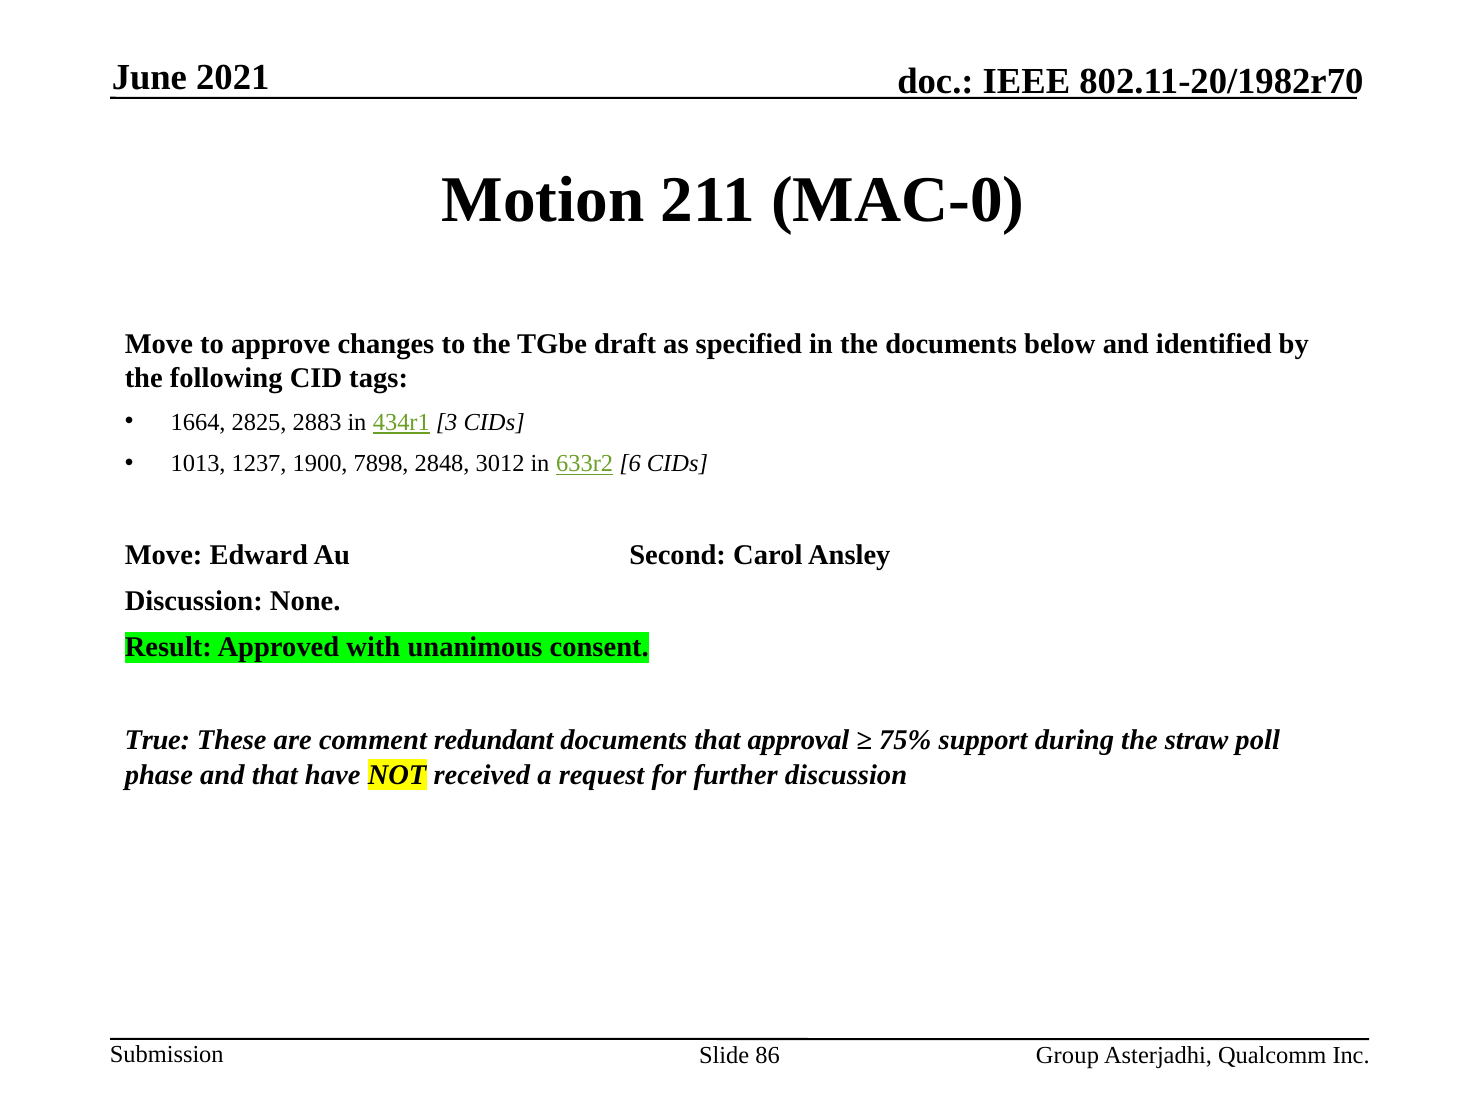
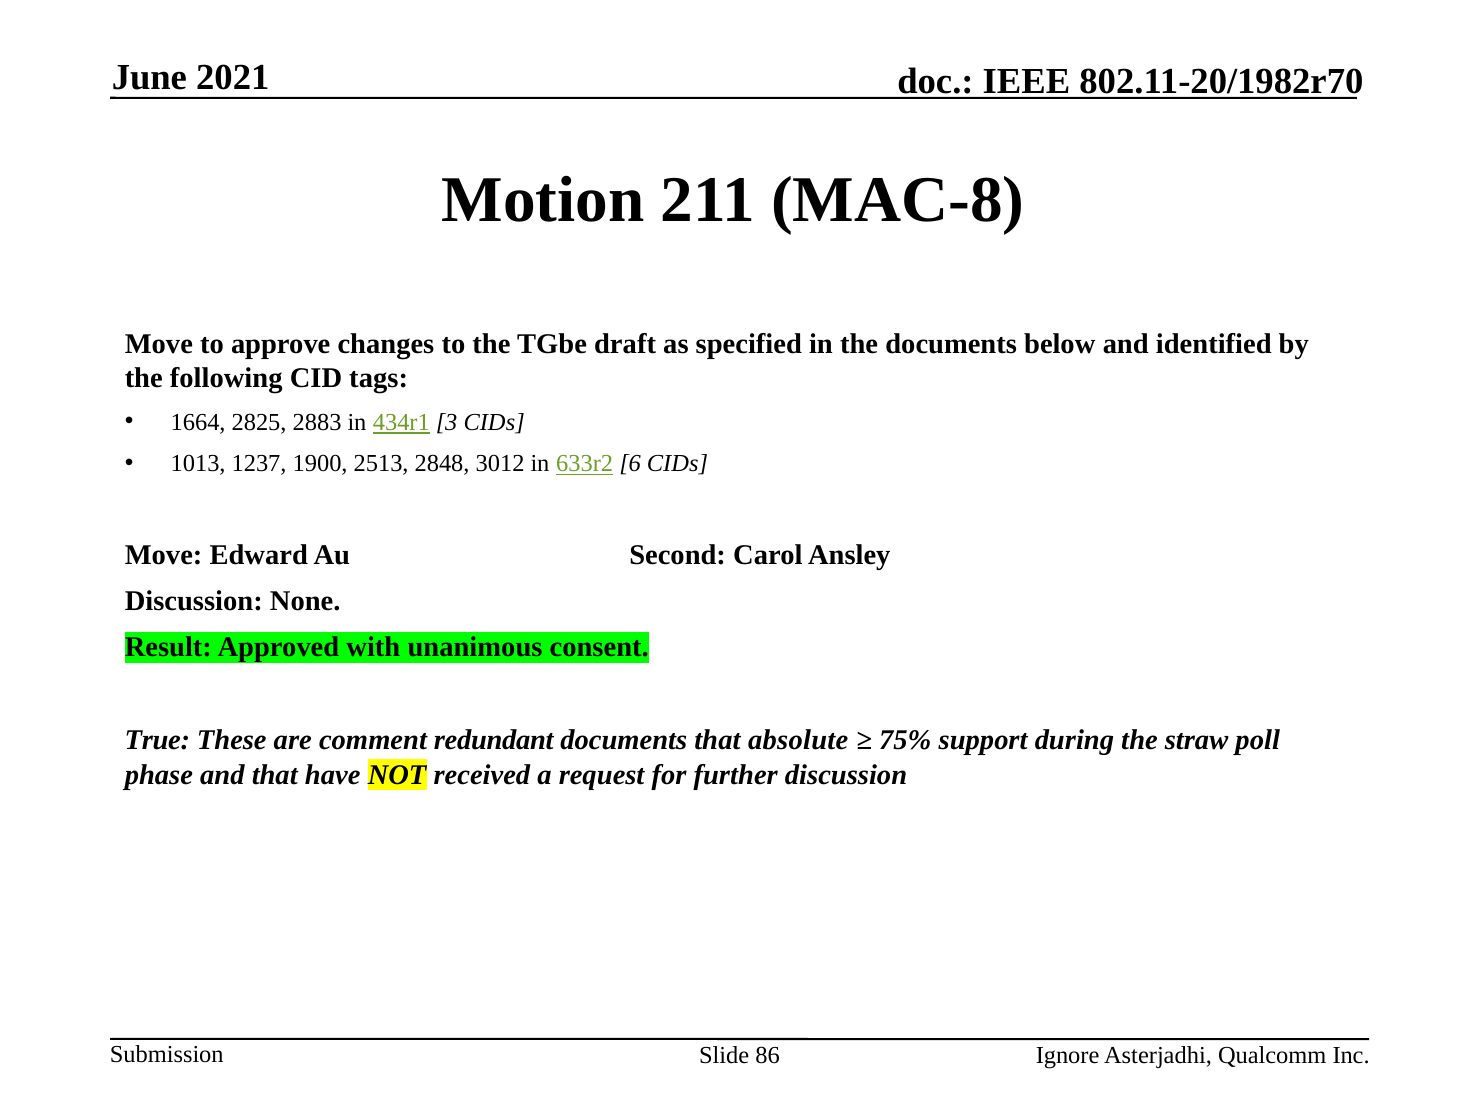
MAC-0: MAC-0 -> MAC-8
7898: 7898 -> 2513
approval: approval -> absolute
Group: Group -> Ignore
